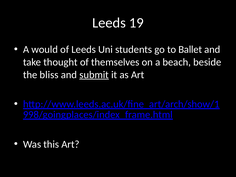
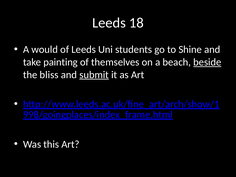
19: 19 -> 18
Ballet: Ballet -> Shine
thought: thought -> painting
beside underline: none -> present
